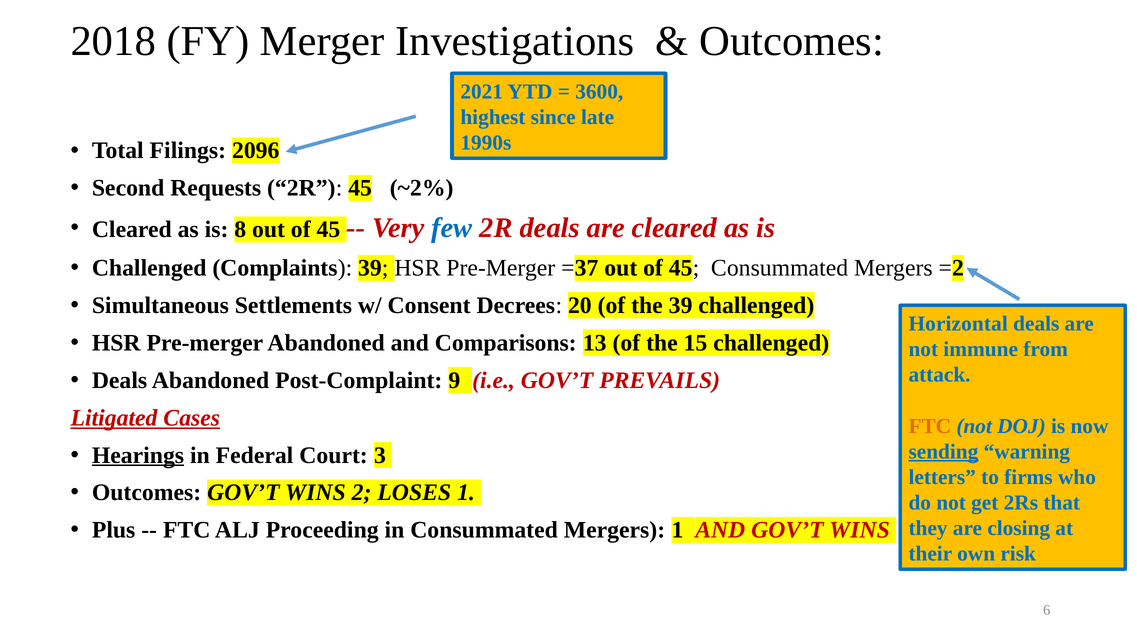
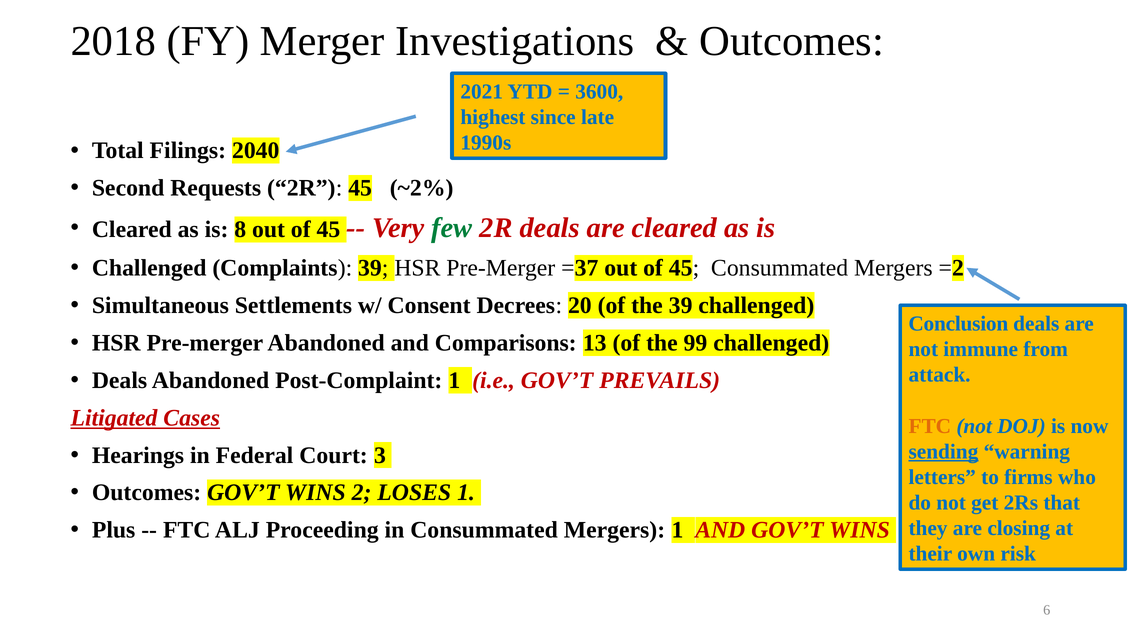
2096: 2096 -> 2040
few colour: blue -> green
Horizontal: Horizontal -> Conclusion
15: 15 -> 99
Post-Complaint 9: 9 -> 1
Hearings underline: present -> none
